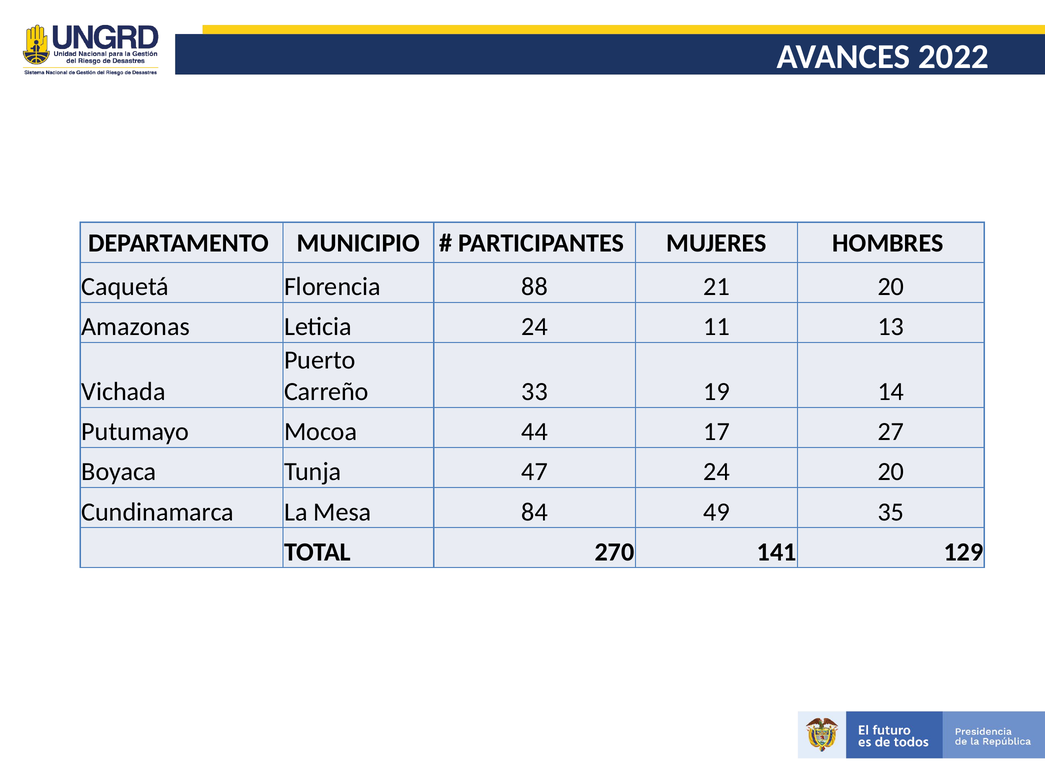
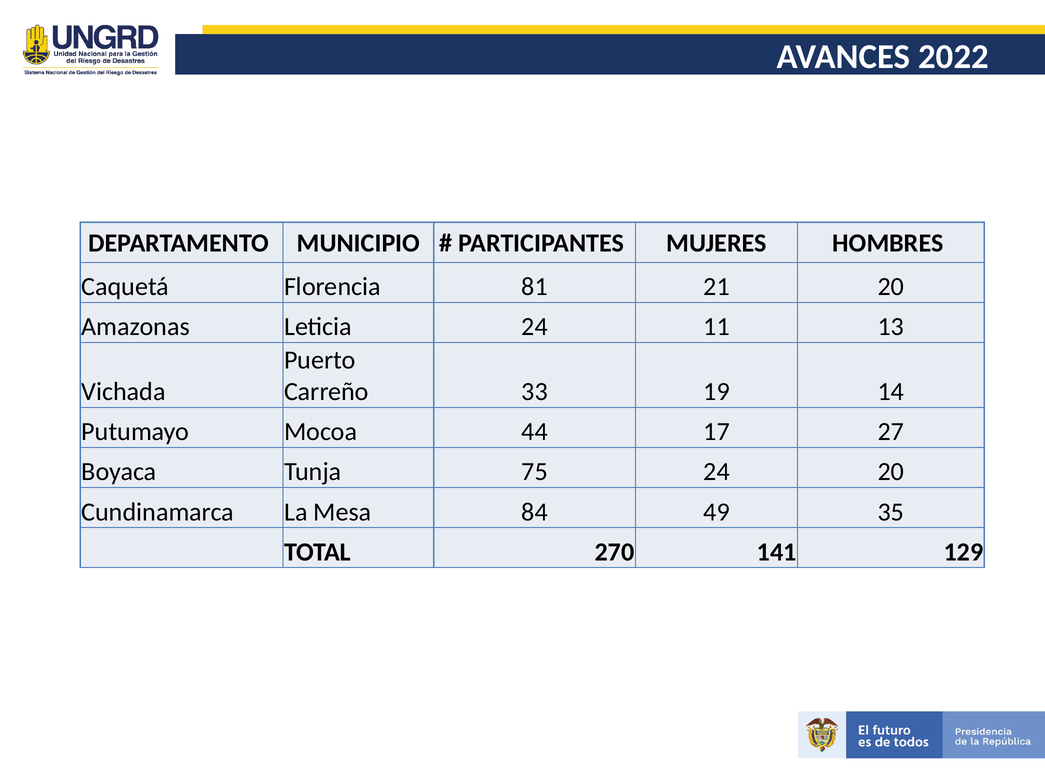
88: 88 -> 81
47: 47 -> 75
